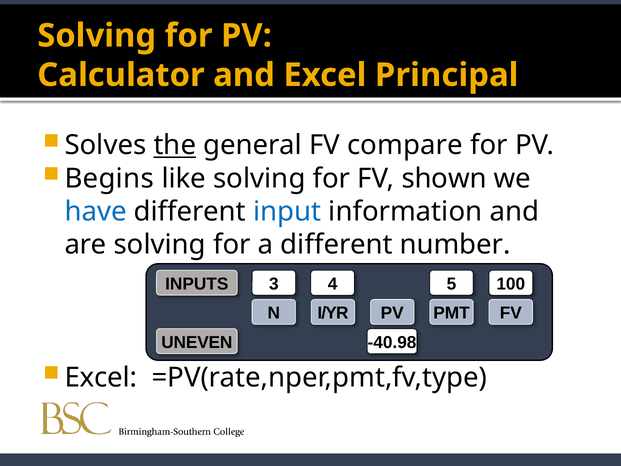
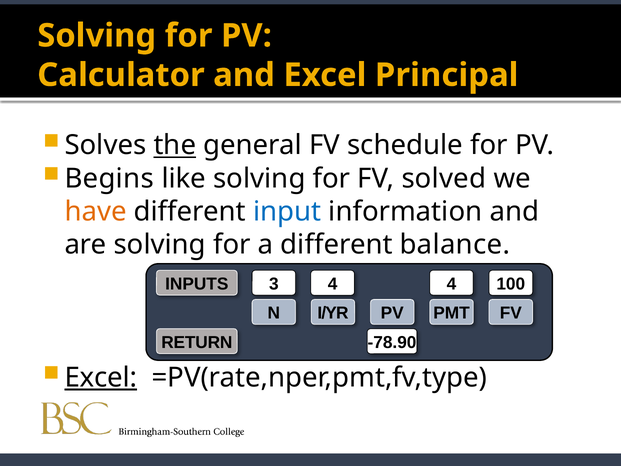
compare: compare -> schedule
shown: shown -> solved
have colour: blue -> orange
number: number -> balance
3 5: 5 -> 4
UNEVEN: UNEVEN -> RETURN
-40.98: -40.98 -> -78.90
Excel at (101, 377) underline: none -> present
